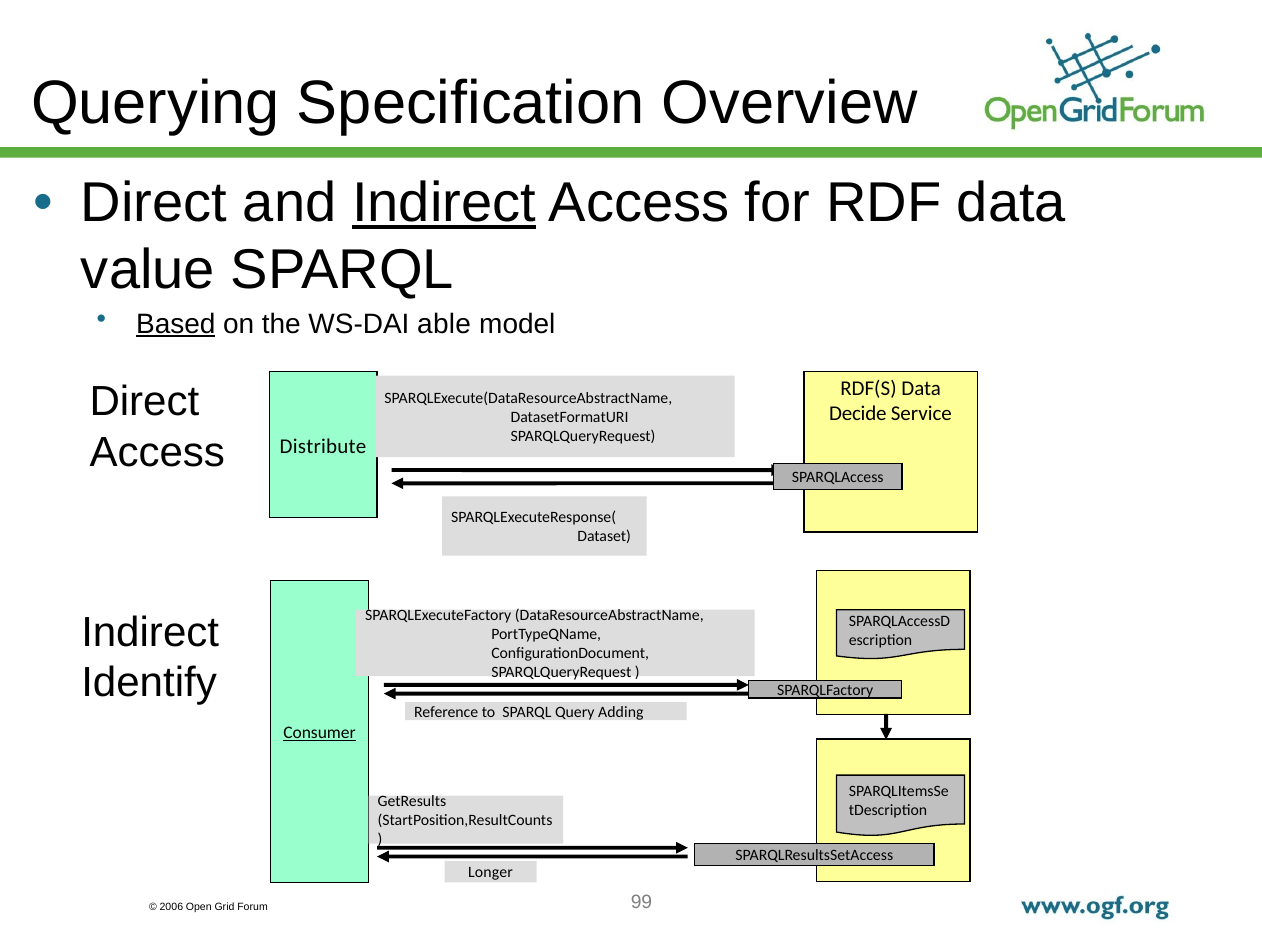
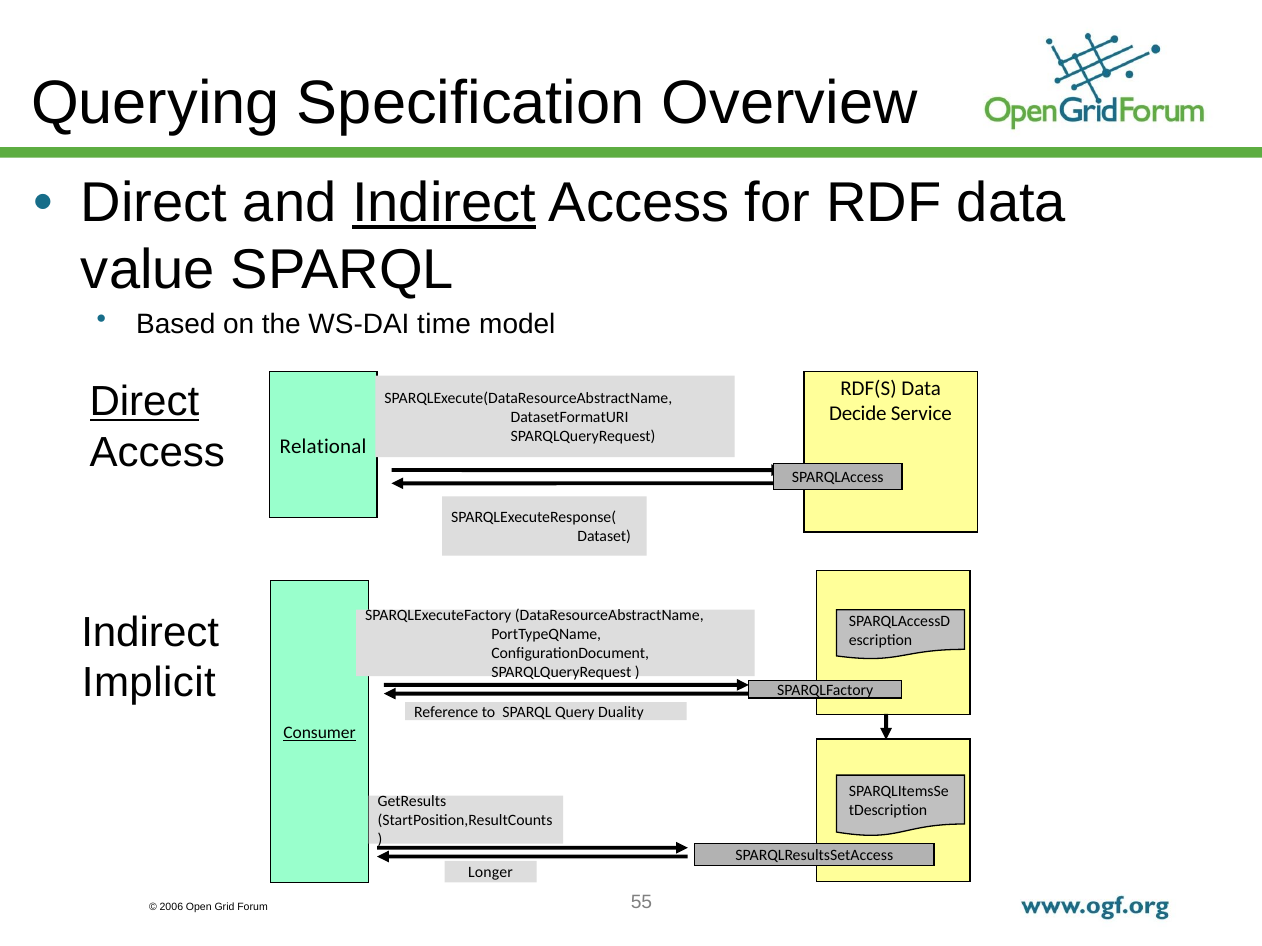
Based underline: present -> none
able: able -> time
Direct at (144, 402) underline: none -> present
Distribute: Distribute -> Relational
Identify: Identify -> Implicit
Adding: Adding -> Duality
99: 99 -> 55
